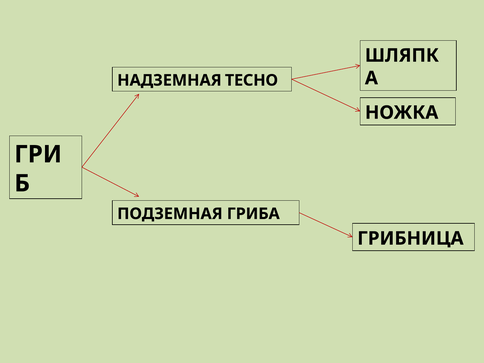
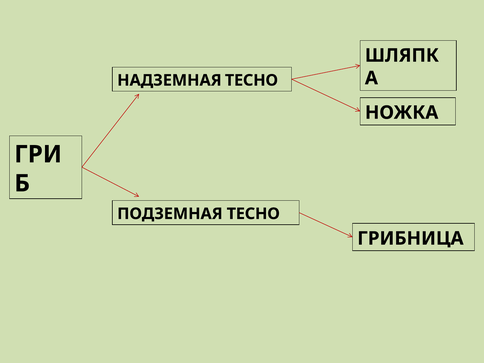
ПОДЗЕМНАЯ ГРИБА: ГРИБА -> ТЕСНО
